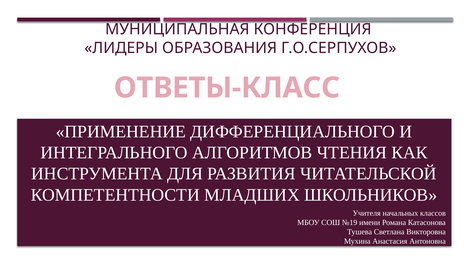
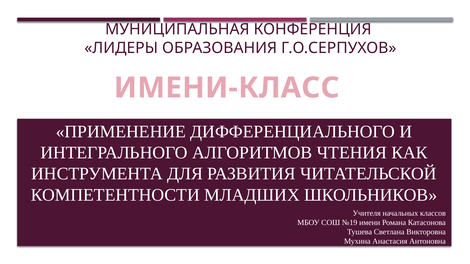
ОТВЕТЫ-КЛАСС: ОТВЕТЫ-КЛАСС -> ИМЕНИ-КЛАСС
